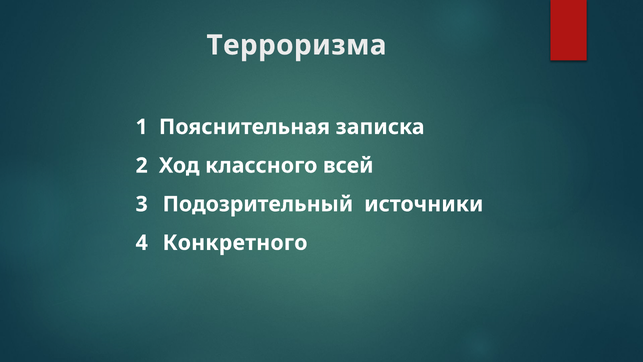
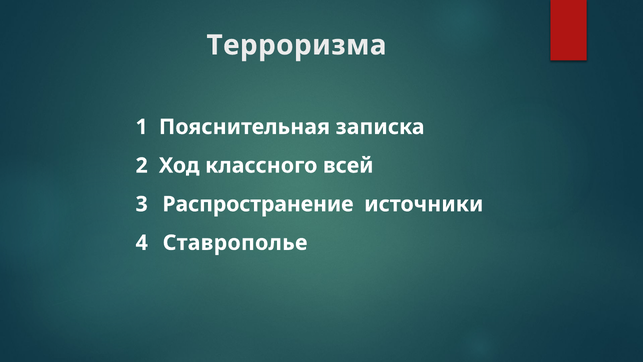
Подозрительный: Подозрительный -> Распространение
Конкретного: Конкретного -> Ставрополье
